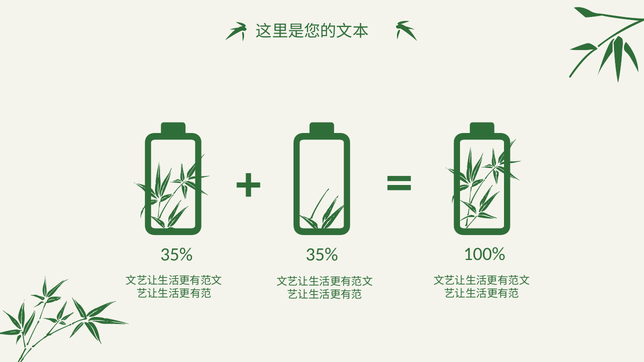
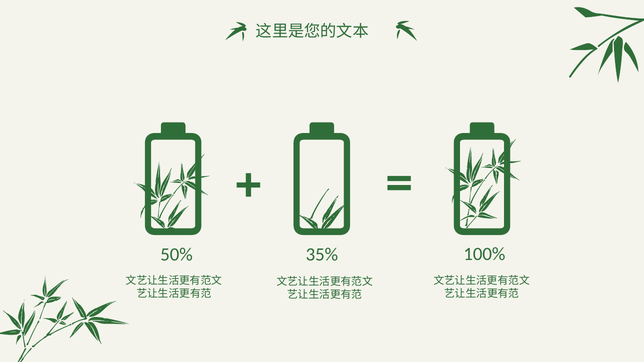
35% at (176, 254): 35% -> 50%
